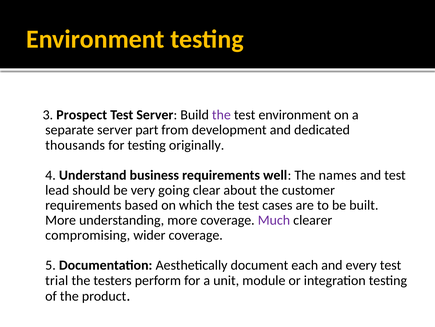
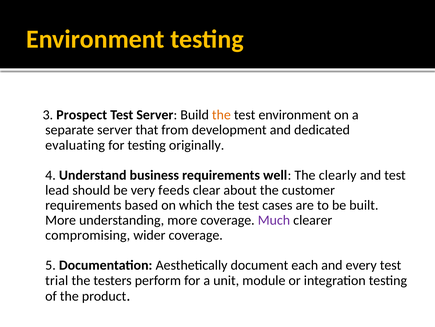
the at (221, 115) colour: purple -> orange
part: part -> that
thousands: thousands -> evaluating
names: names -> clearly
going: going -> feeds
